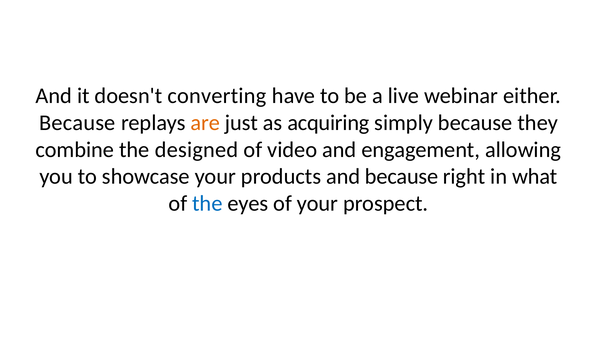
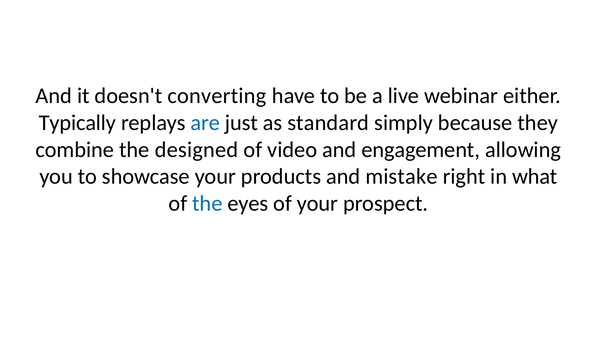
Because at (77, 123): Because -> Typically
are colour: orange -> blue
acquiring: acquiring -> standard
and because: because -> mistake
